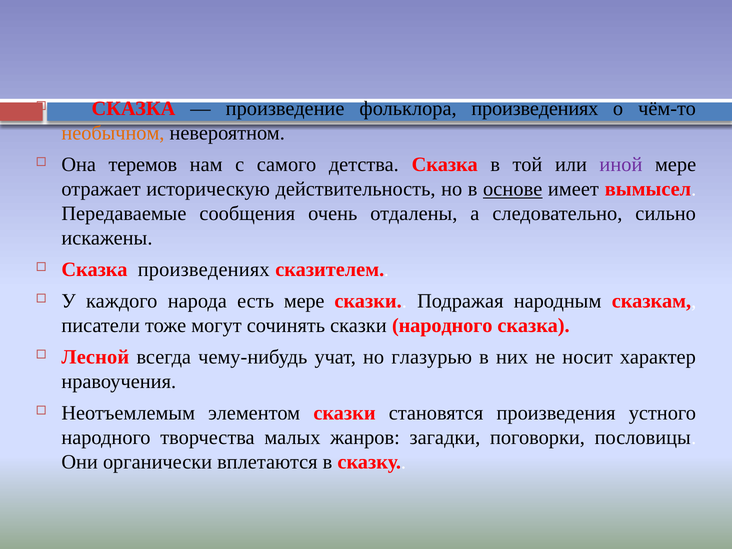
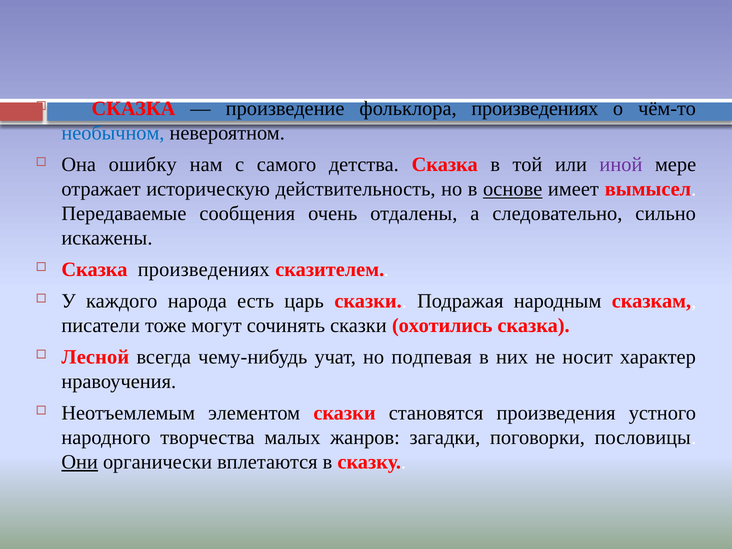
необычном colour: orange -> blue
теремов: теремов -> ошибку
есть мере: мере -> царь
сказки народного: народного -> охотились
глазурью: глазурью -> подпевая
Они underline: none -> present
